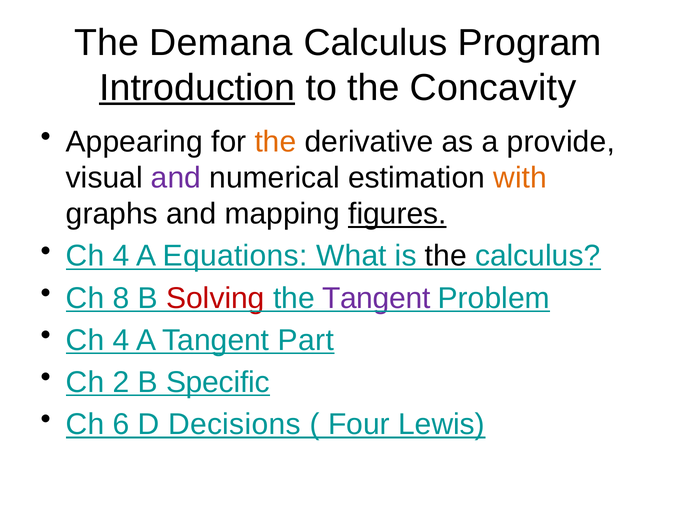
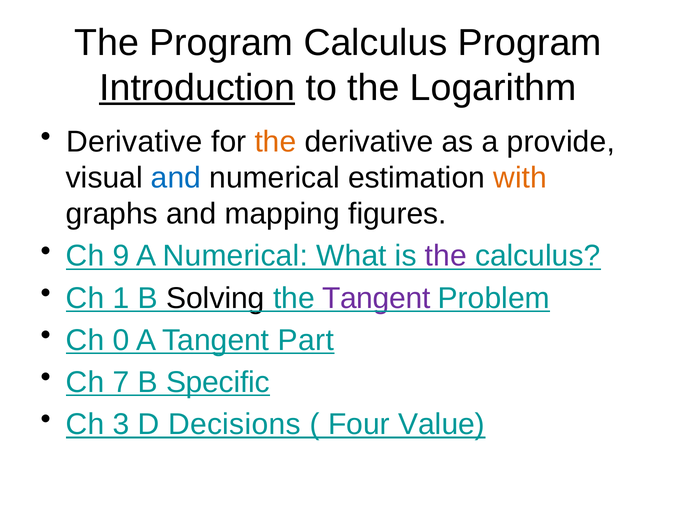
The Demana: Demana -> Program
Concavity: Concavity -> Logarithm
Appearing at (134, 142): Appearing -> Derivative
and at (176, 178) colour: purple -> blue
figures underline: present -> none
4 at (121, 256): 4 -> 9
A Equations: Equations -> Numerical
the at (446, 256) colour: black -> purple
8: 8 -> 1
Solving colour: red -> black
4 at (121, 340): 4 -> 0
2: 2 -> 7
6: 6 -> 3
Lewis: Lewis -> Value
